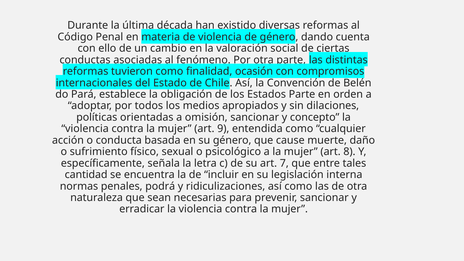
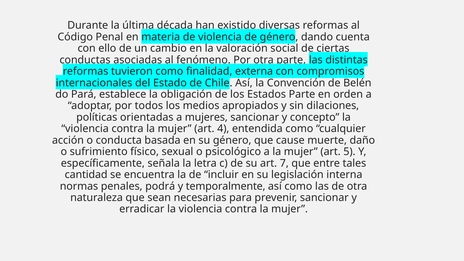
ocasión: ocasión -> externa
omisión: omisión -> mujeres
9: 9 -> 4
8: 8 -> 5
ridiculizaciones: ridiculizaciones -> temporalmente
